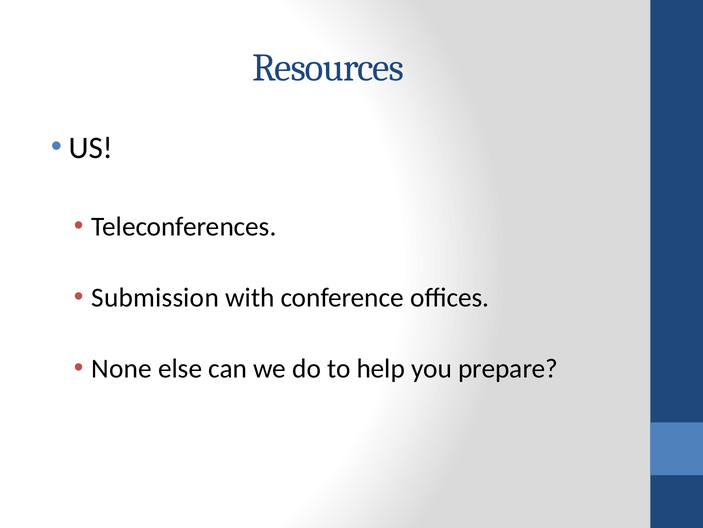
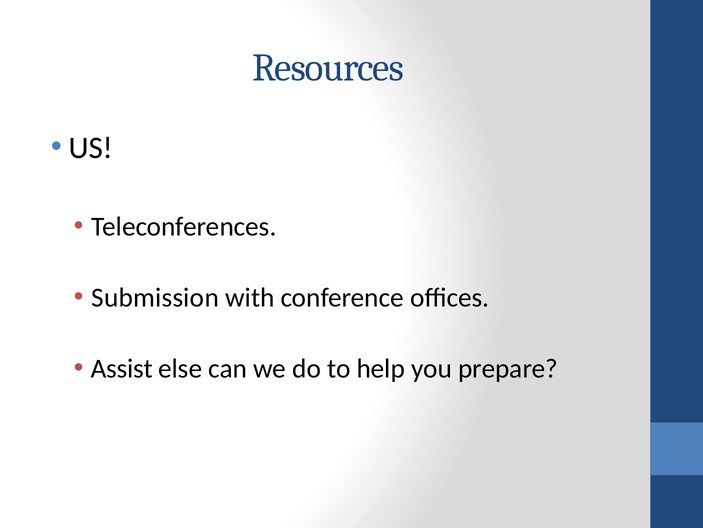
None: None -> Assist
